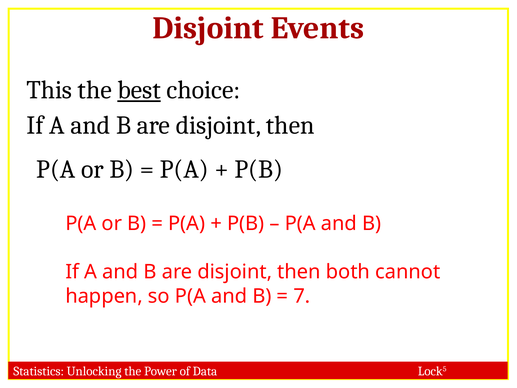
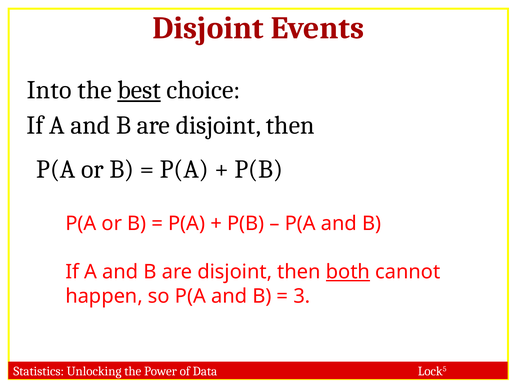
This: This -> Into
both underline: none -> present
7: 7 -> 3
